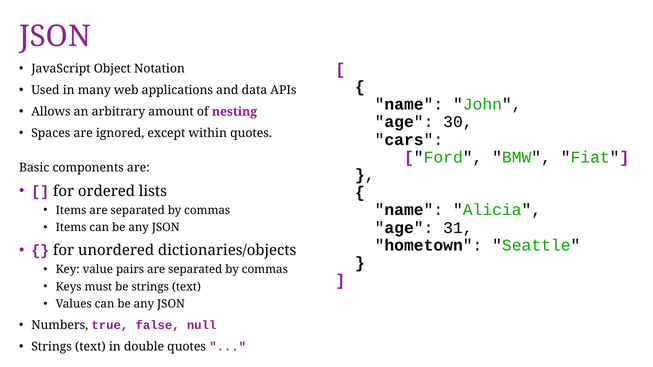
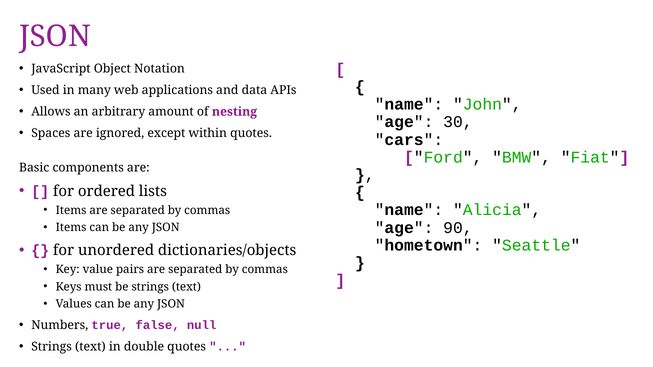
31: 31 -> 90
